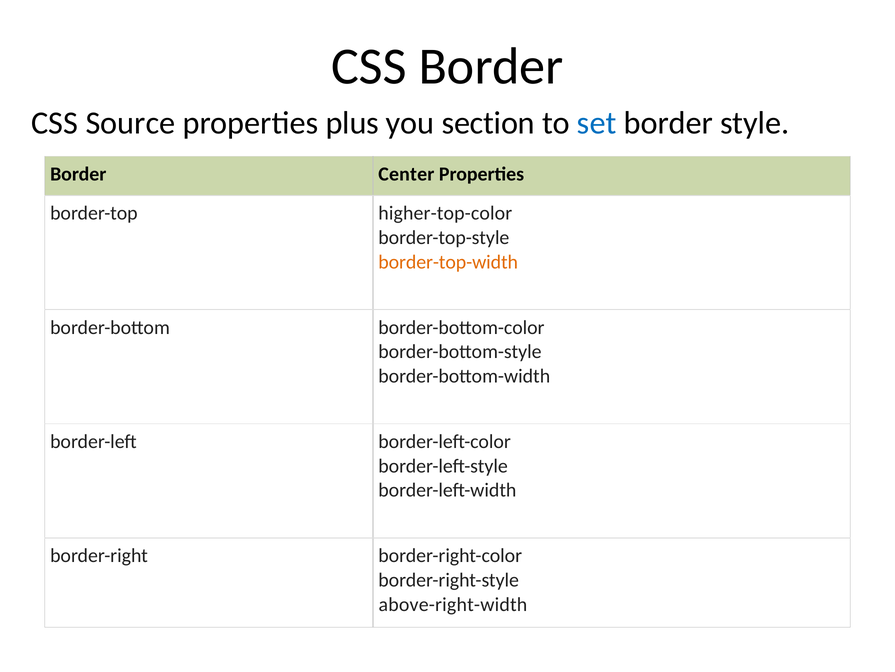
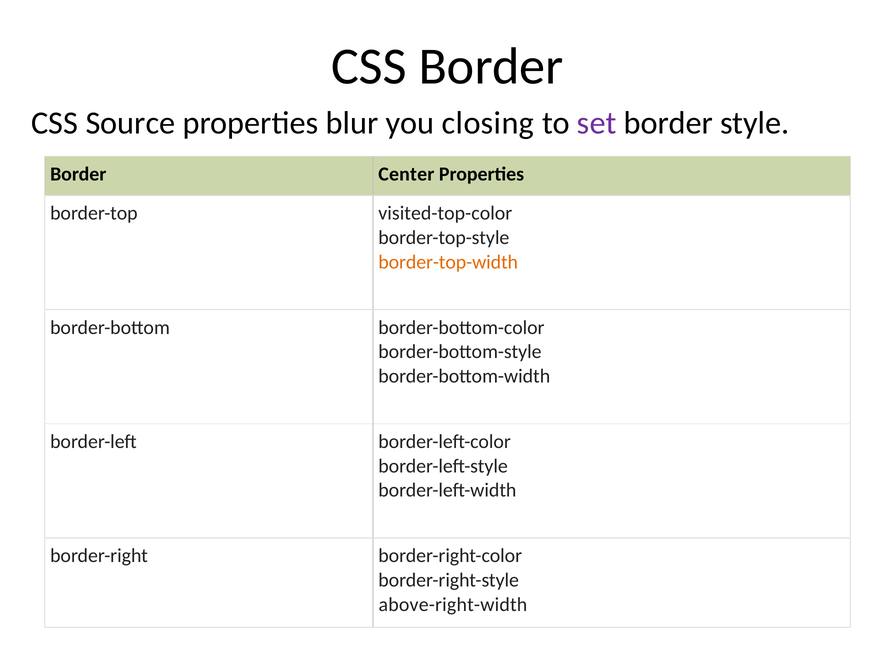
plus: plus -> blur
section: section -> closing
set colour: blue -> purple
higher-top-color: higher-top-color -> visited-top-color
